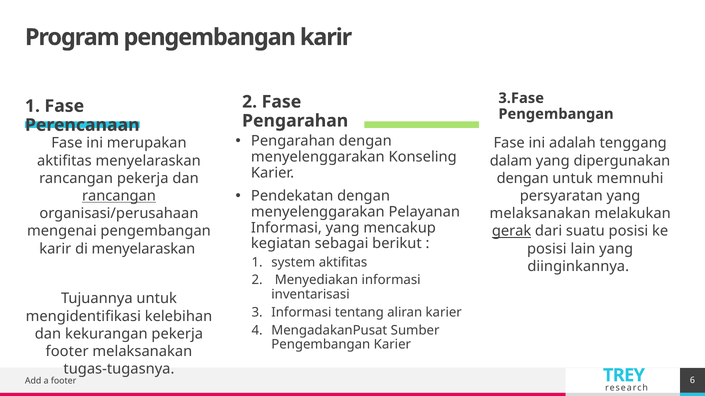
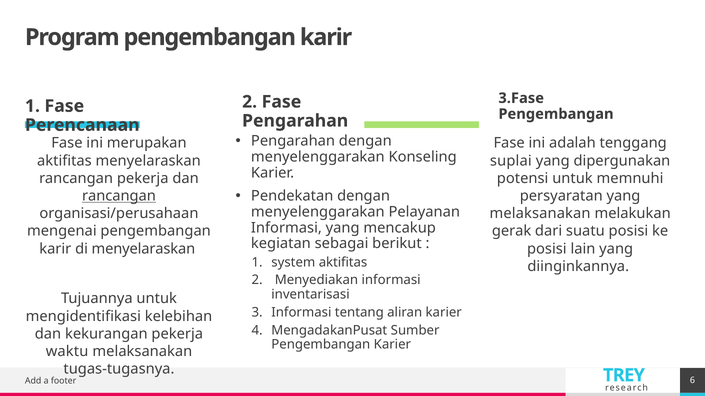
dalam: dalam -> suplai
dengan at (523, 179): dengan -> potensi
gerak underline: present -> none
footer at (67, 352): footer -> waktu
